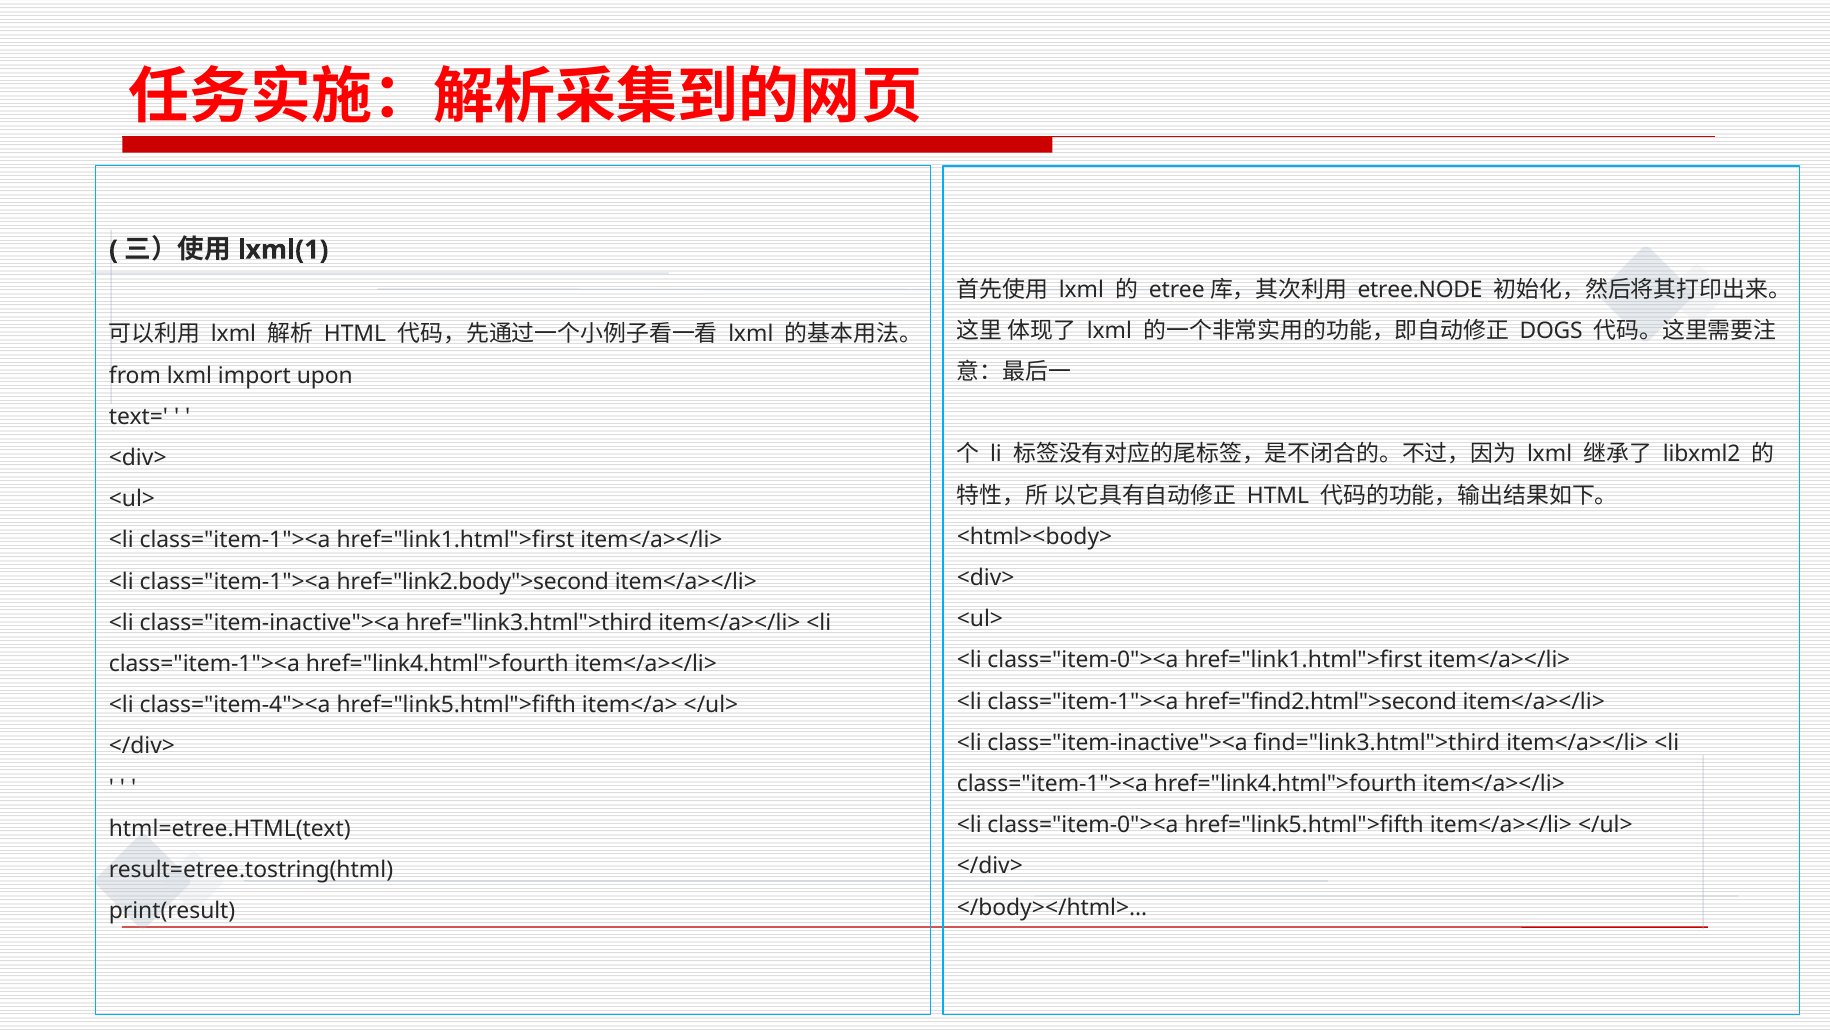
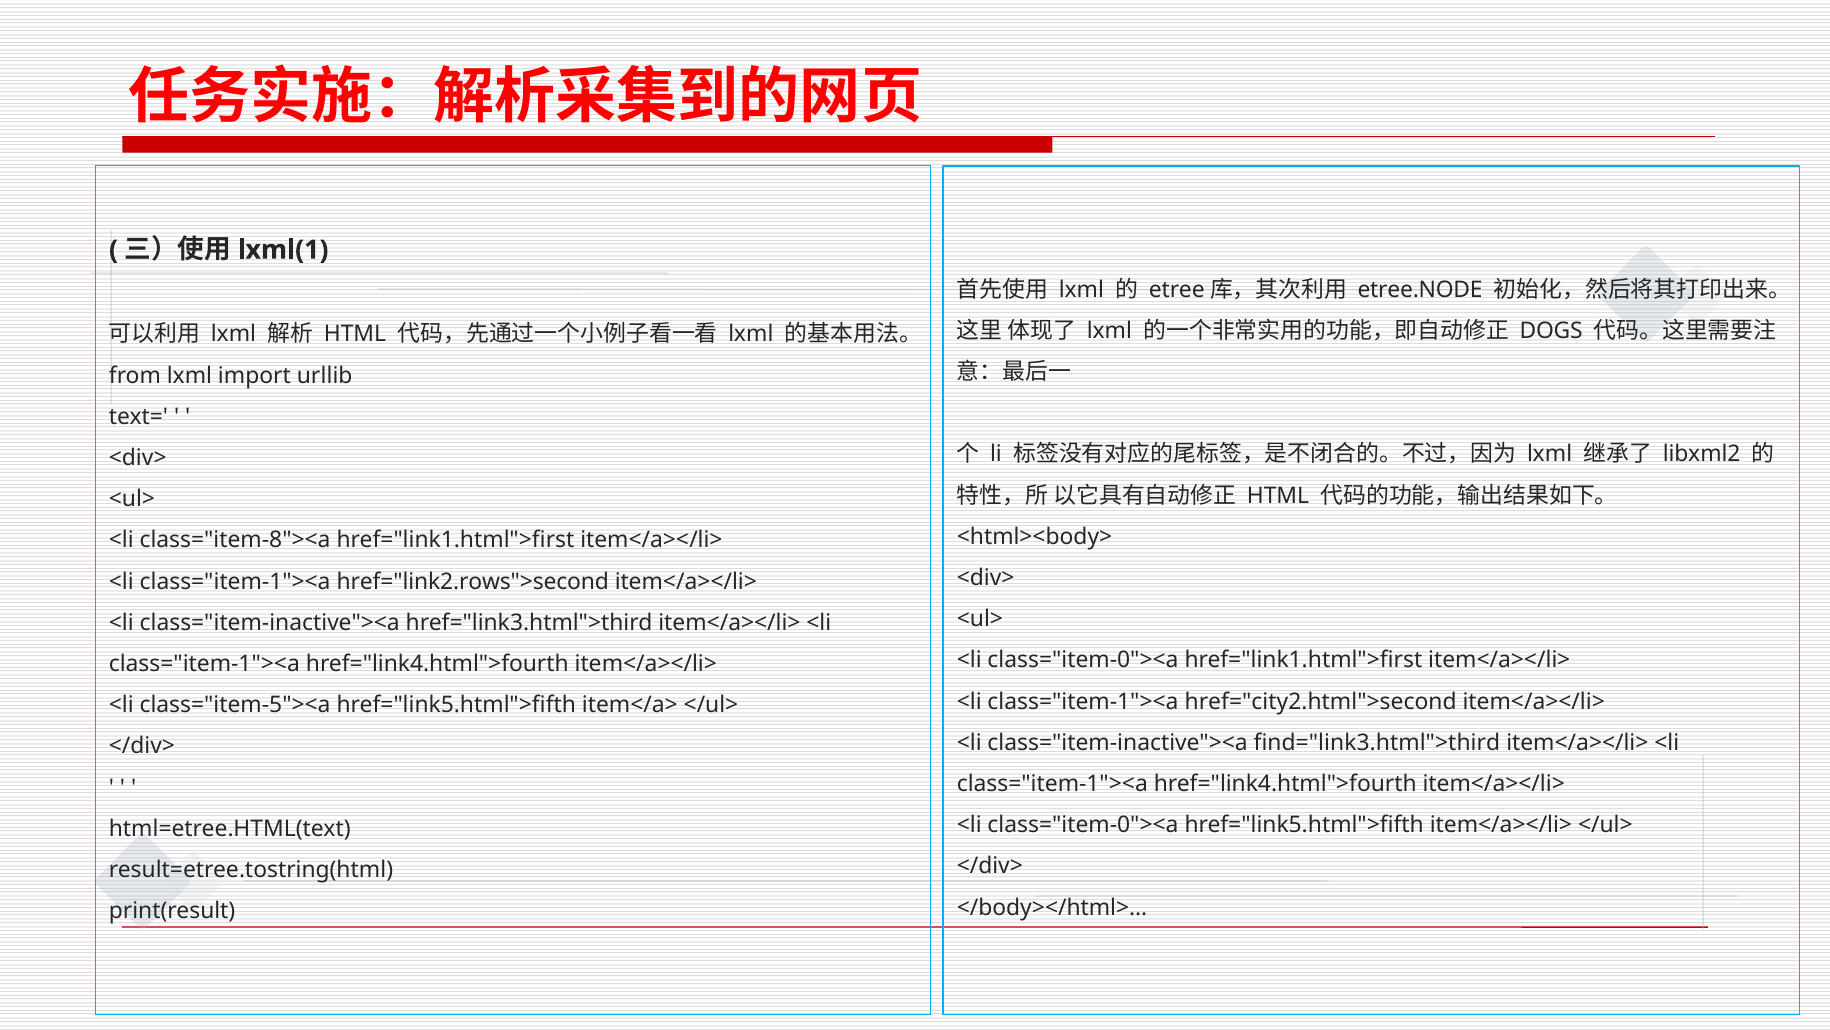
upon: upon -> urllib
class="item-1"><a at (235, 540): class="item-1"><a -> class="item-8"><a
href="link2.body">second: href="link2.body">second -> href="link2.rows">second
href="find2.html">second: href="find2.html">second -> href="city2.html">second
class="item-4"><a: class="item-4"><a -> class="item-5"><a
